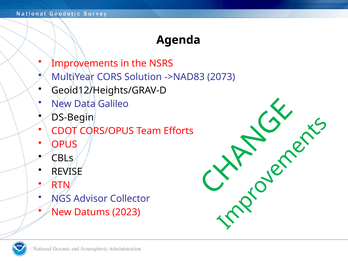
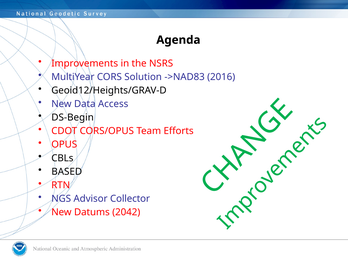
2073: 2073 -> 2016
Galileo: Galileo -> Access
REVISE: REVISE -> BASED
2023: 2023 -> 2042
